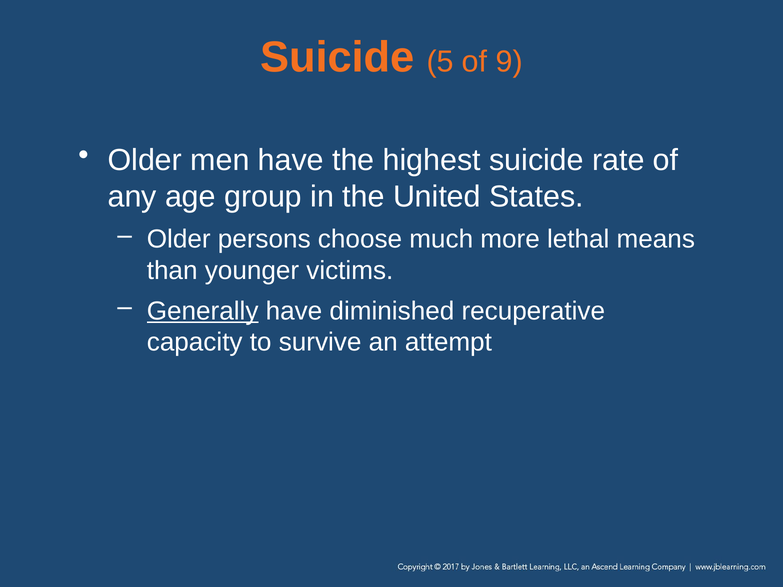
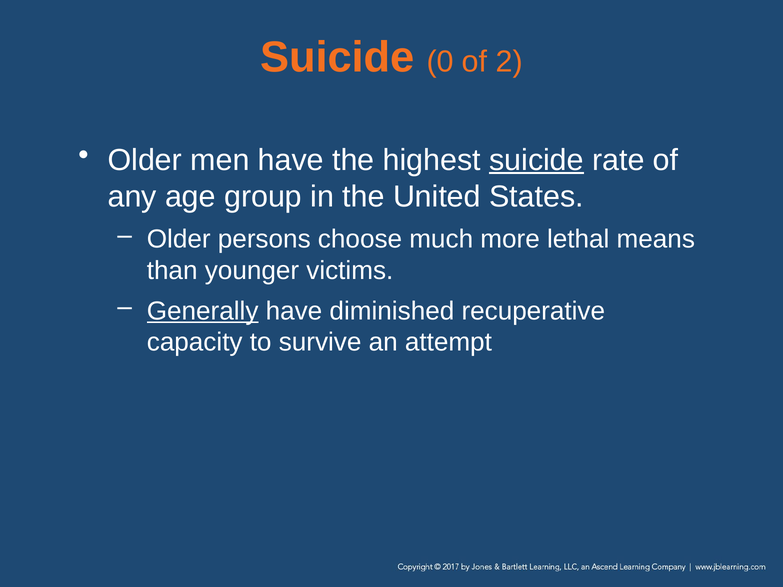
5: 5 -> 0
9: 9 -> 2
suicide at (537, 160) underline: none -> present
